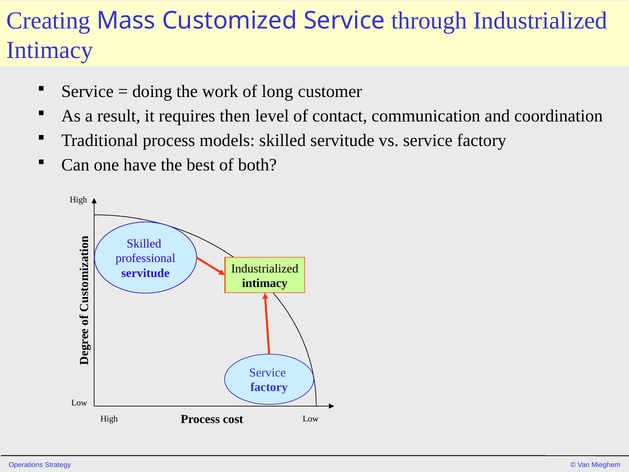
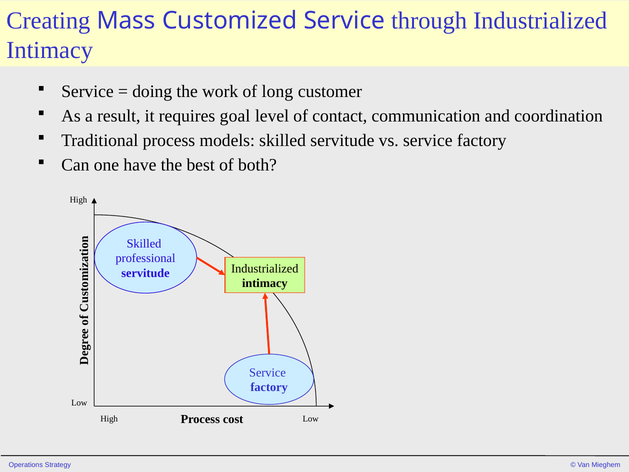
then: then -> goal
